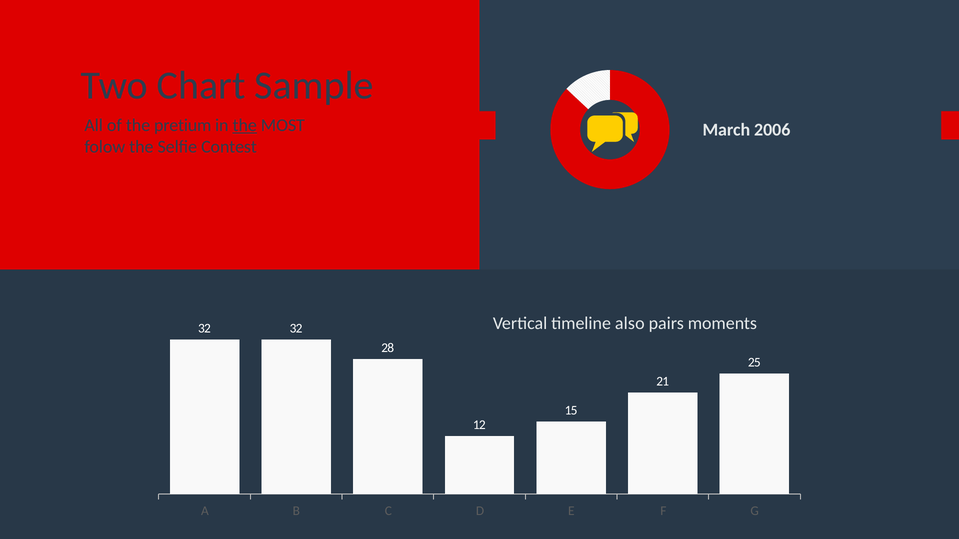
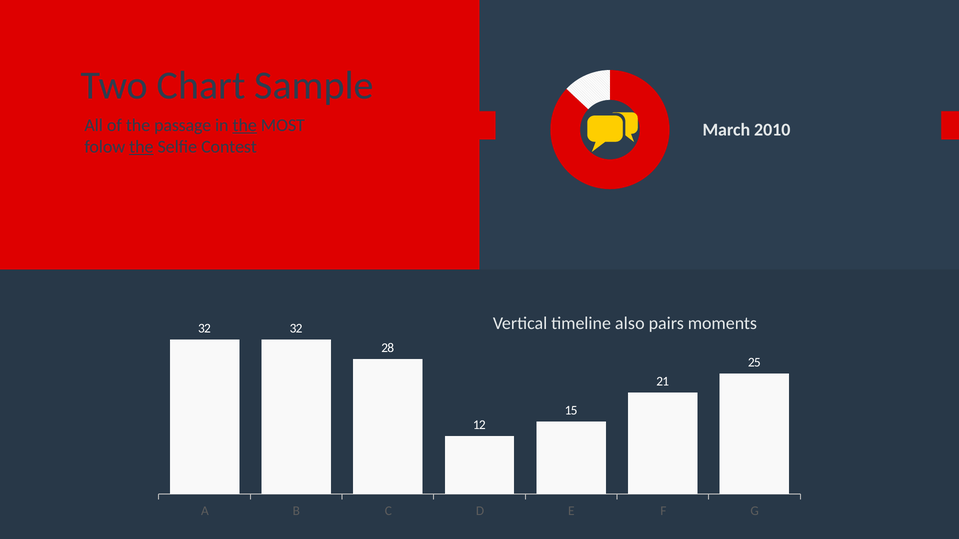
pretium: pretium -> passage
2006: 2006 -> 2010
the at (141, 147) underline: none -> present
